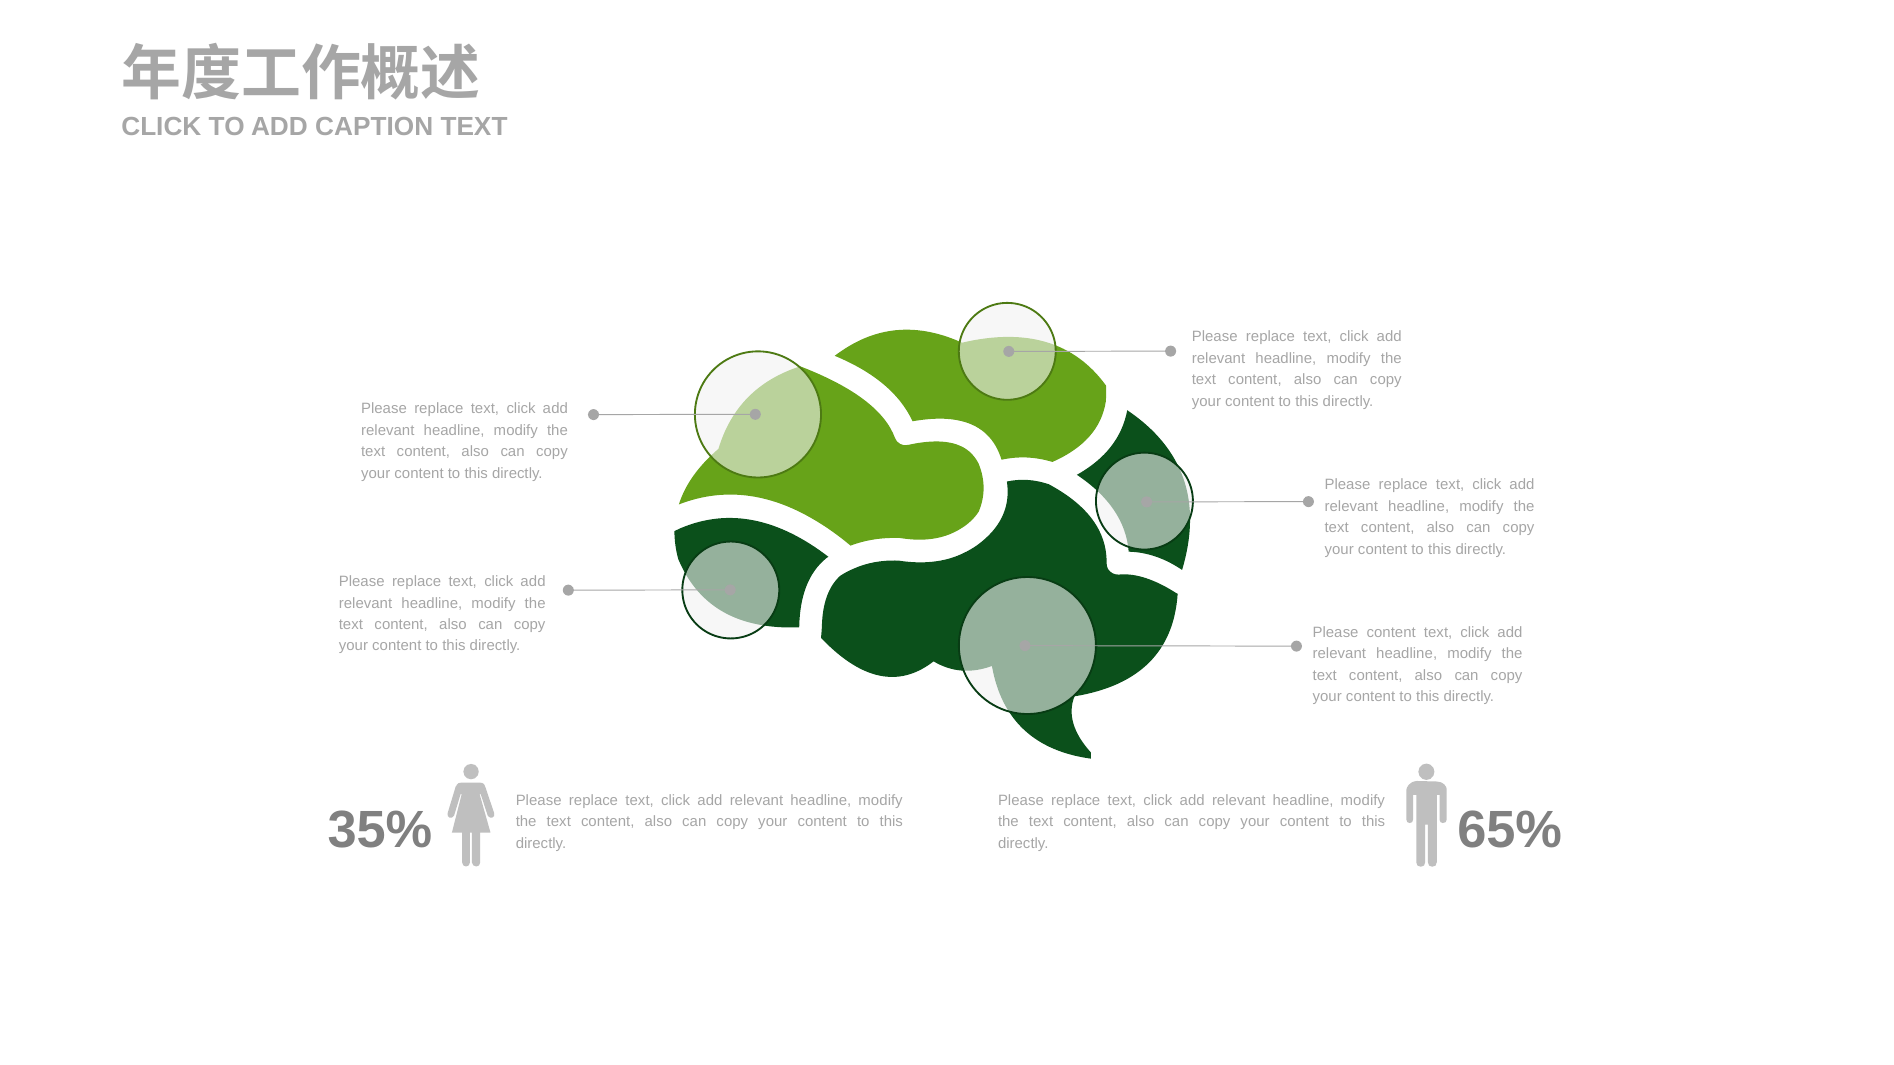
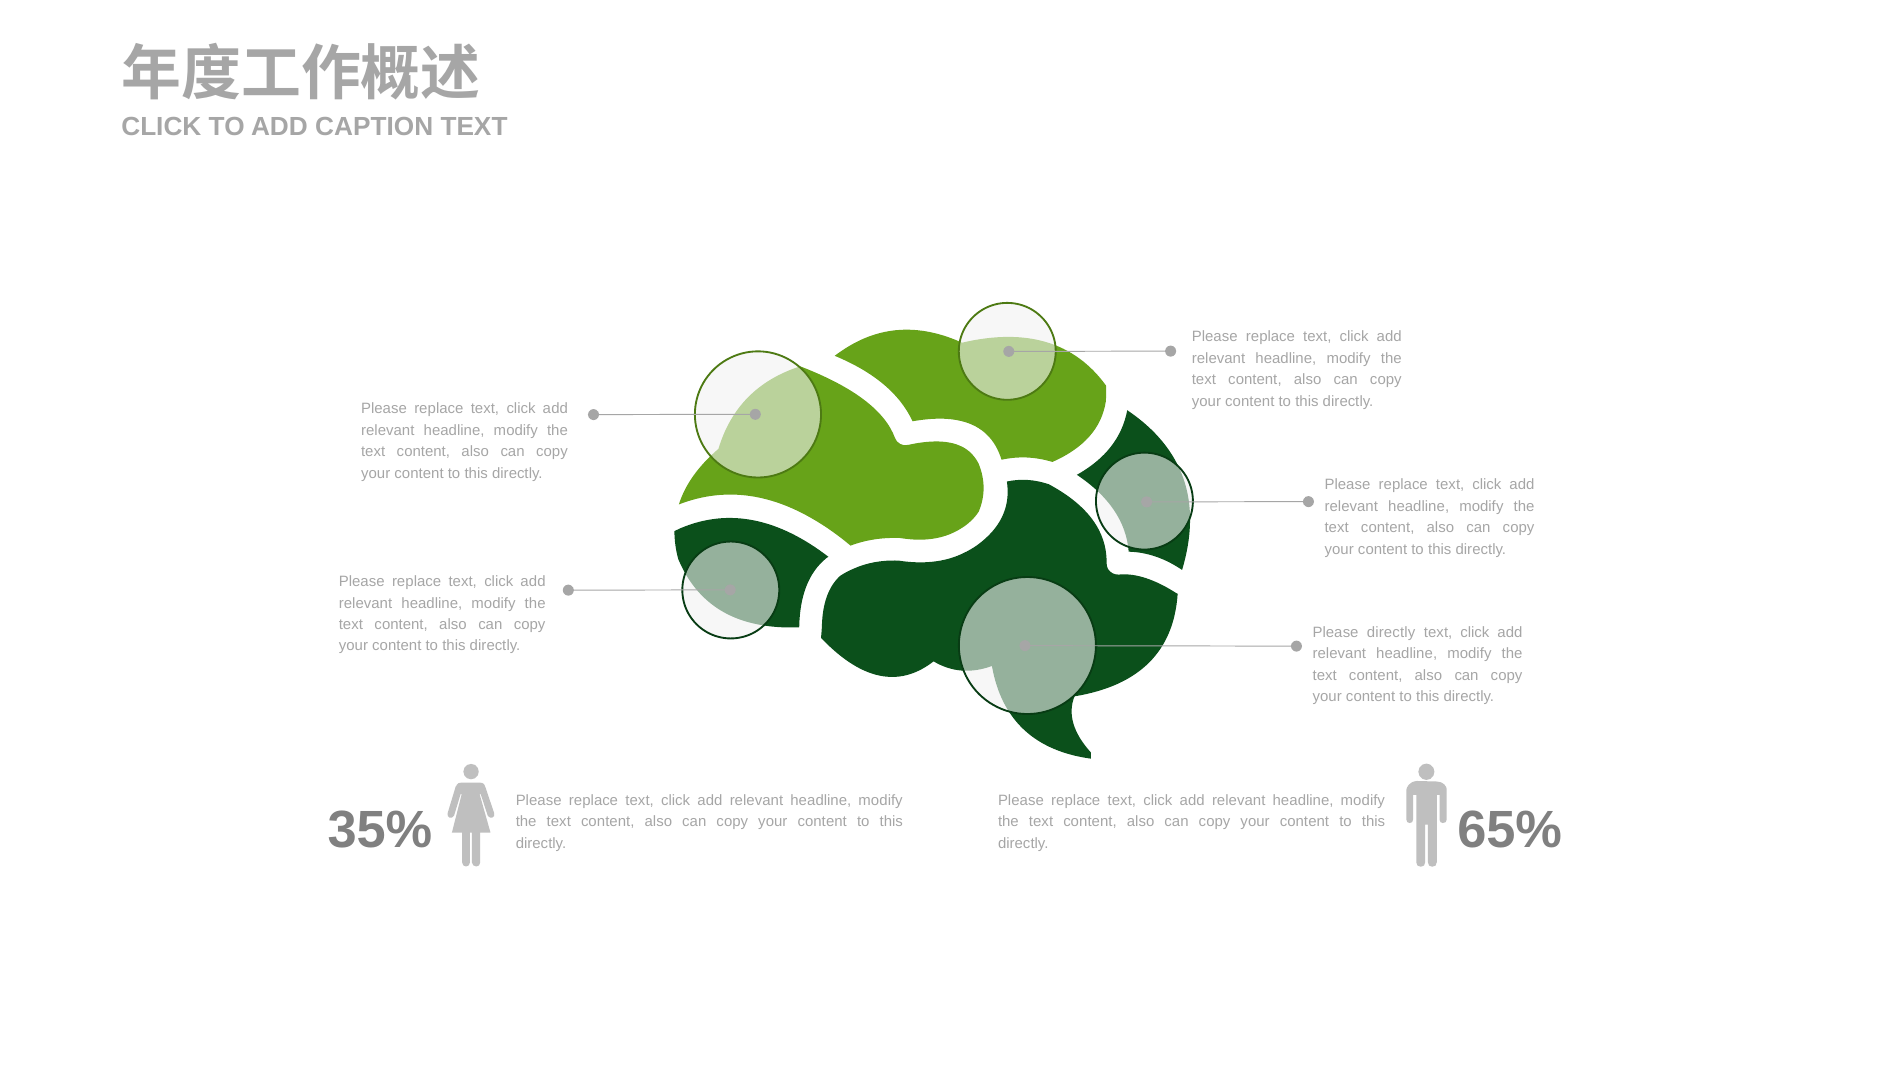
Please content: content -> directly
